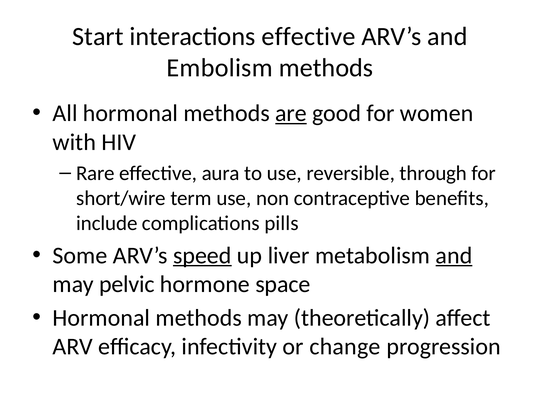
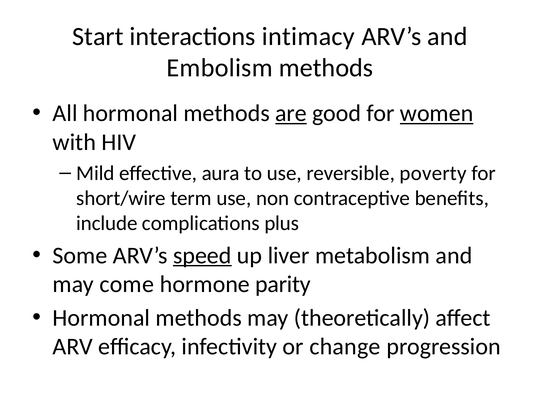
interactions effective: effective -> intimacy
women underline: none -> present
Rare: Rare -> Mild
through: through -> poverty
pills: pills -> plus
and at (454, 255) underline: present -> none
pelvic: pelvic -> come
space: space -> parity
